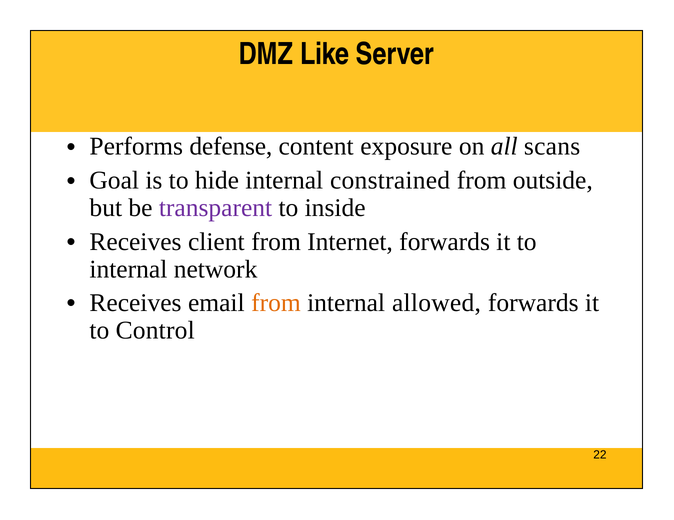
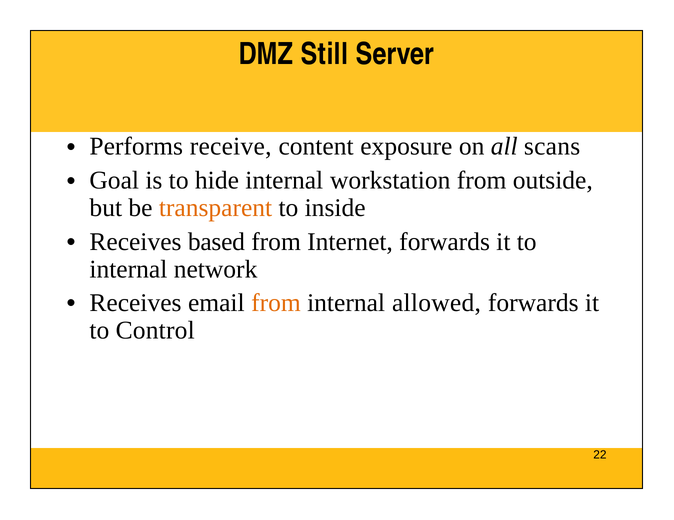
Like: Like -> Still
defense: defense -> receive
constrained: constrained -> workstation
transparent colour: purple -> orange
client: client -> based
